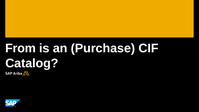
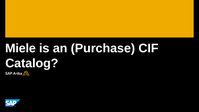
From: From -> Miele
